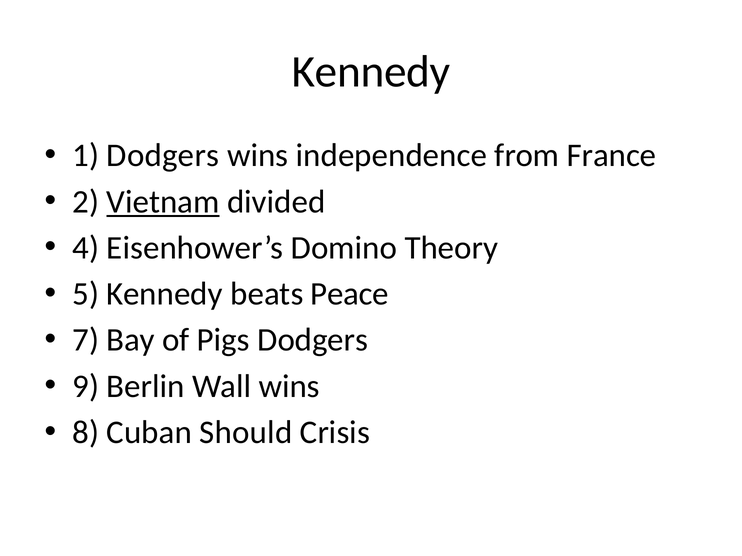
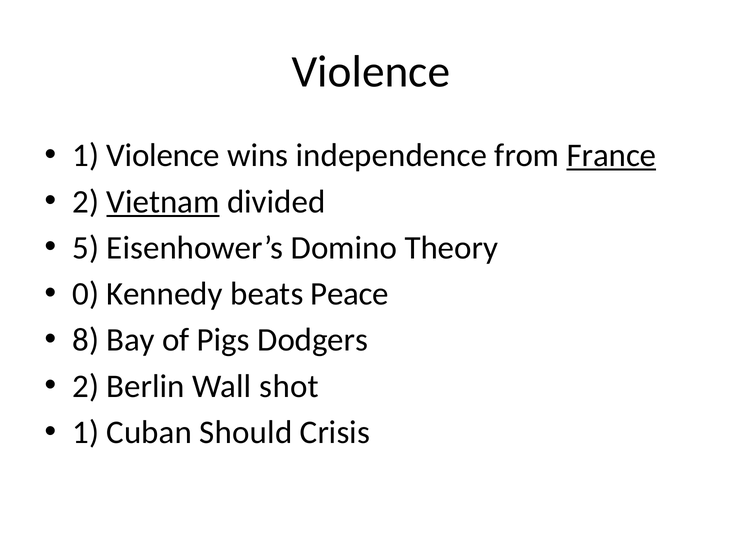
Kennedy at (371, 72): Kennedy -> Violence
1 Dodgers: Dodgers -> Violence
France underline: none -> present
4: 4 -> 5
5: 5 -> 0
7: 7 -> 8
9 at (86, 387): 9 -> 2
Wall wins: wins -> shot
8 at (86, 433): 8 -> 1
